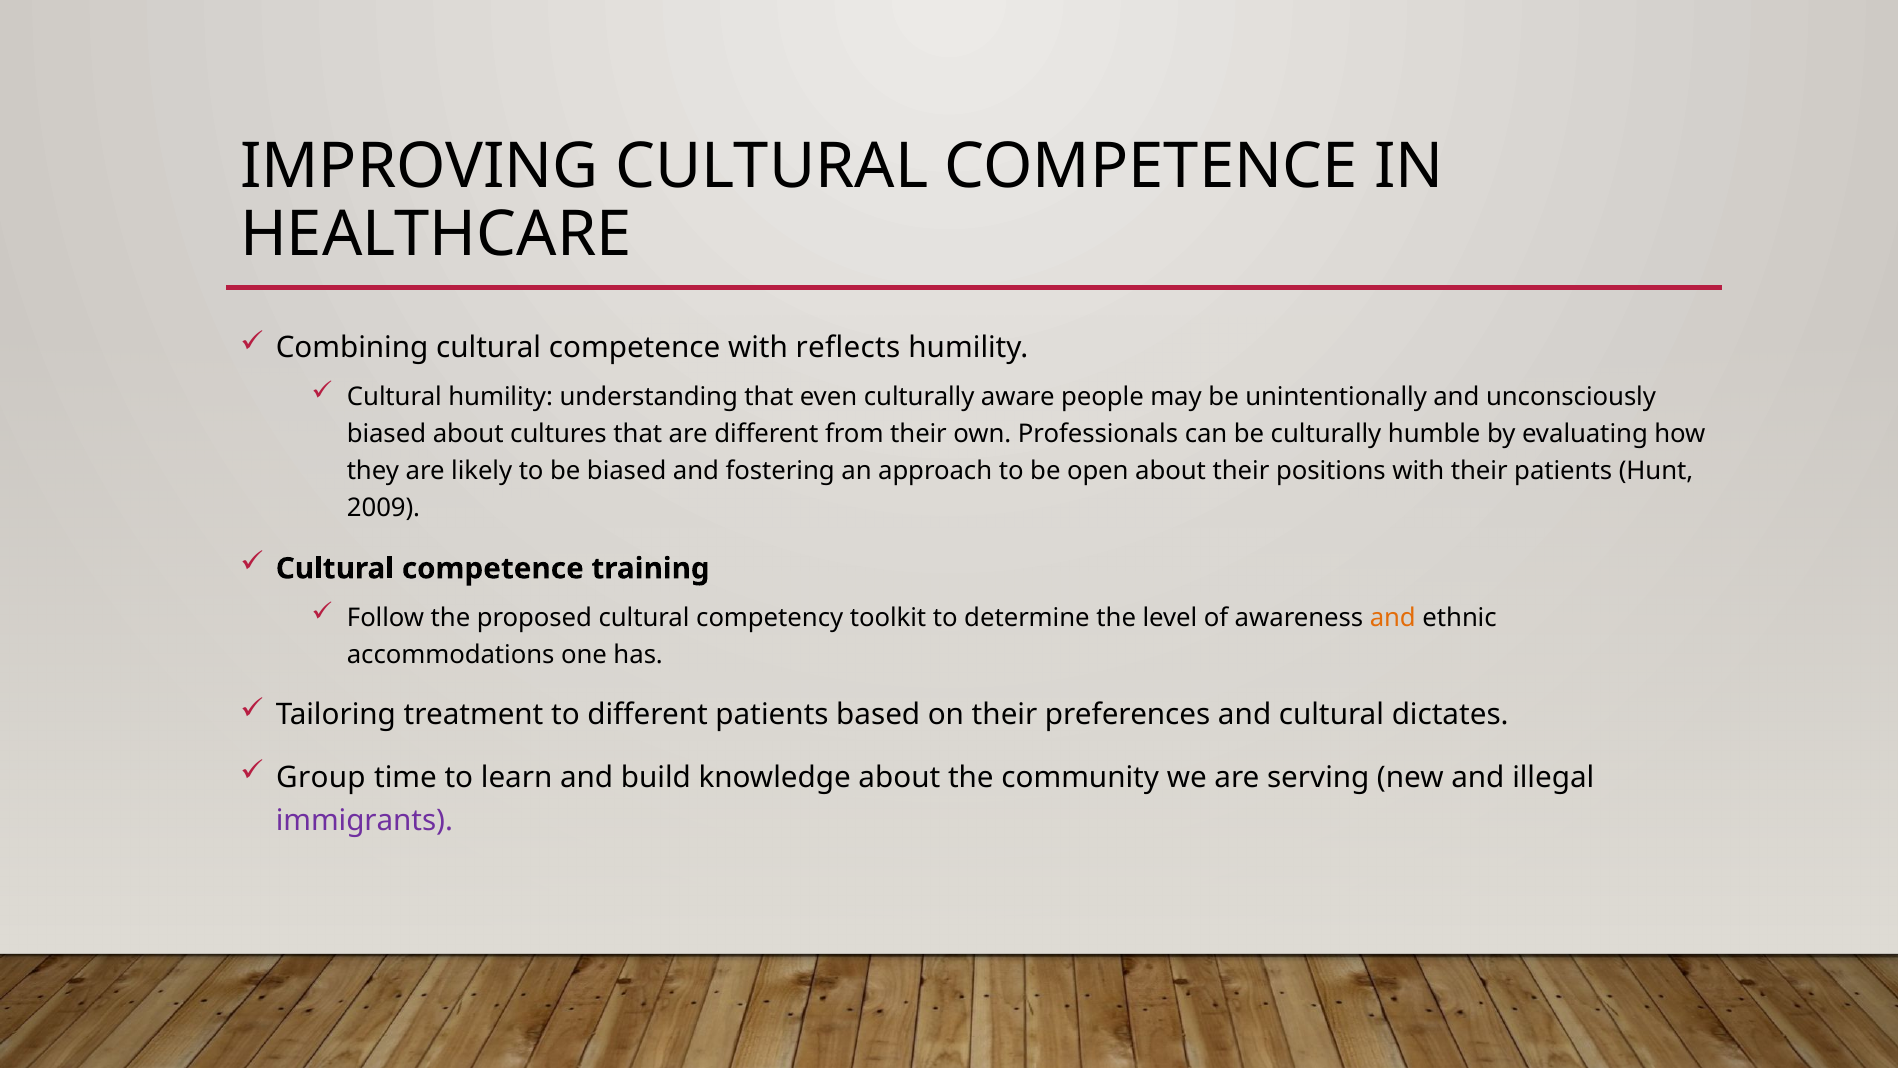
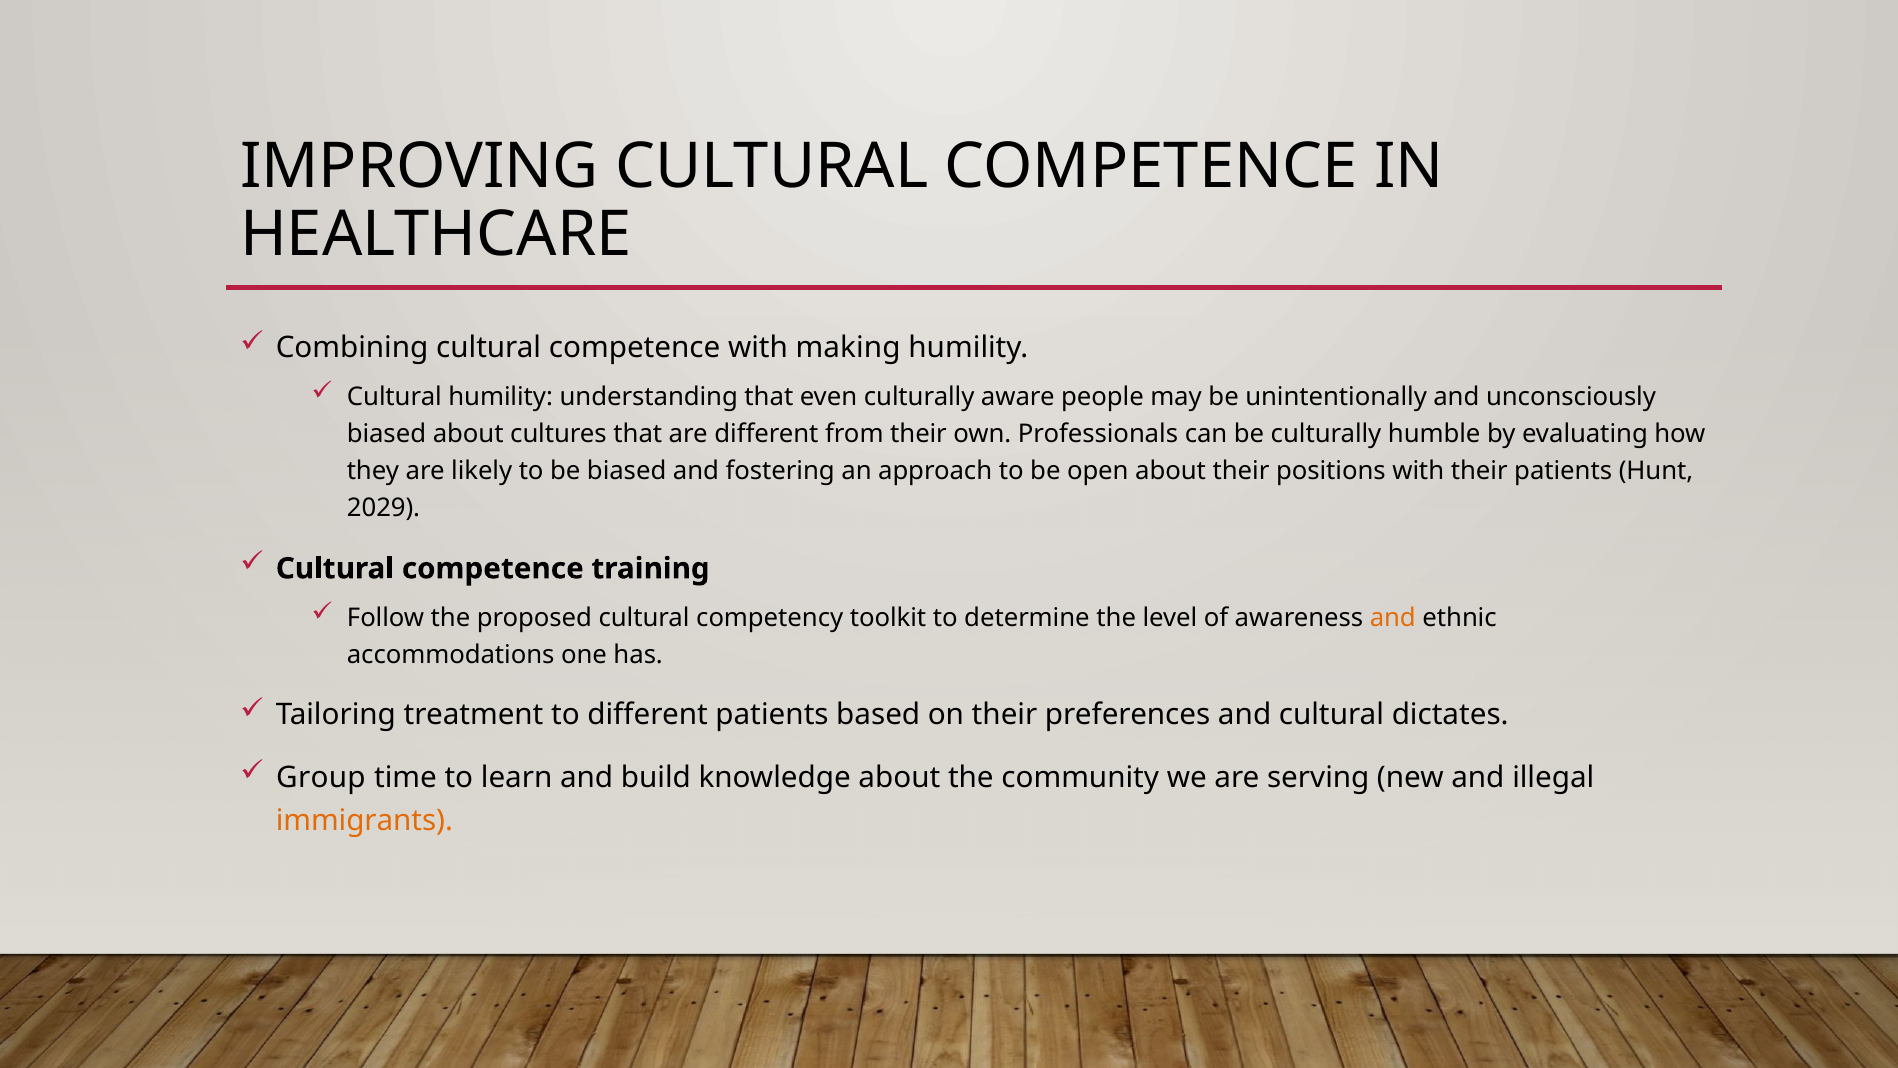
reflects: reflects -> making
2009: 2009 -> 2029
immigrants colour: purple -> orange
